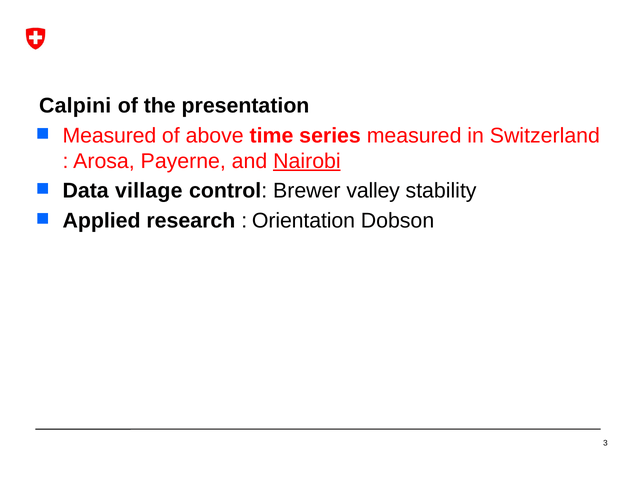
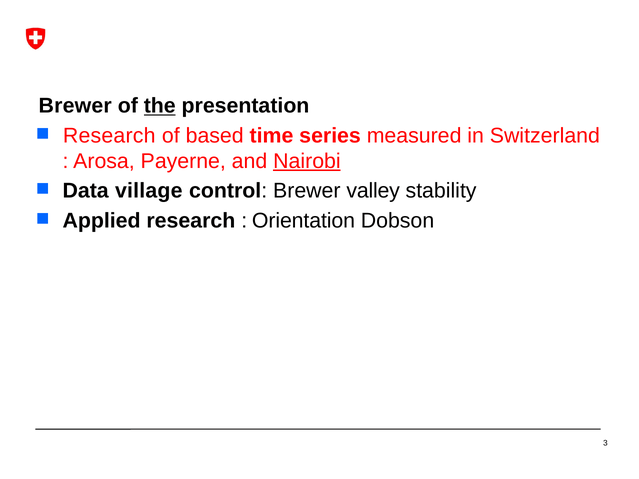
Calpini at (75, 106): Calpini -> Brewer
the underline: none -> present
Measured at (109, 136): Measured -> Research
above: above -> based
